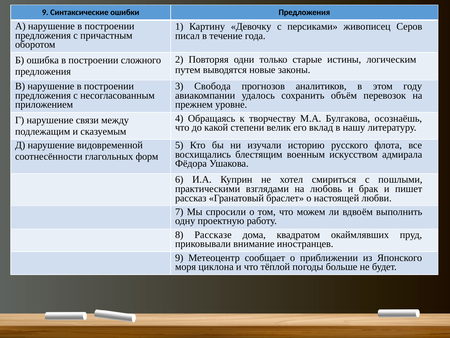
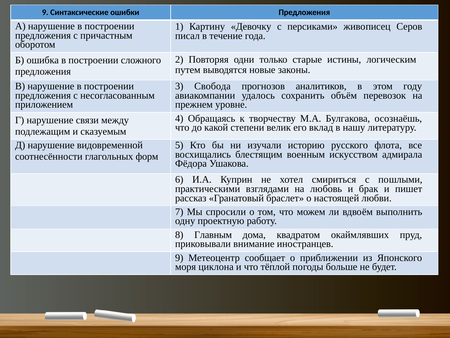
Рассказе: Рассказе -> Главным
